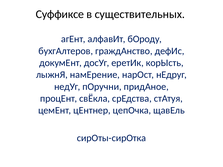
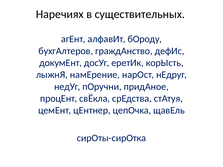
Суффиксе: Суффиксе -> Наречиях
